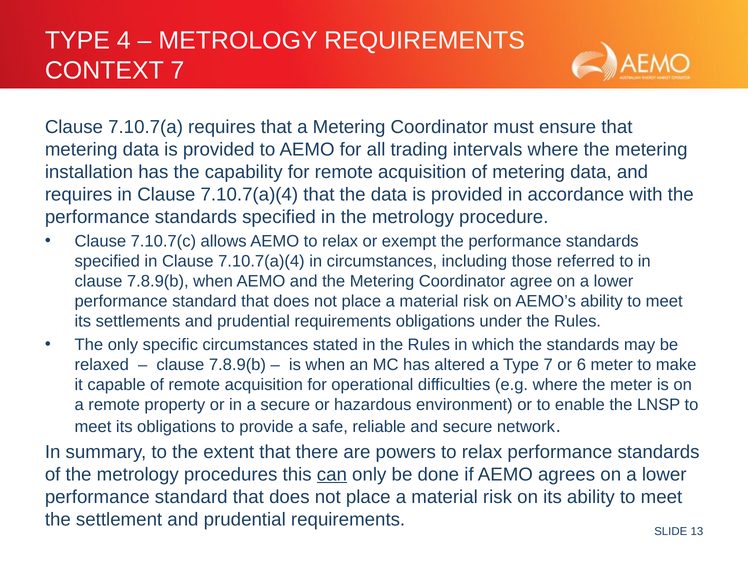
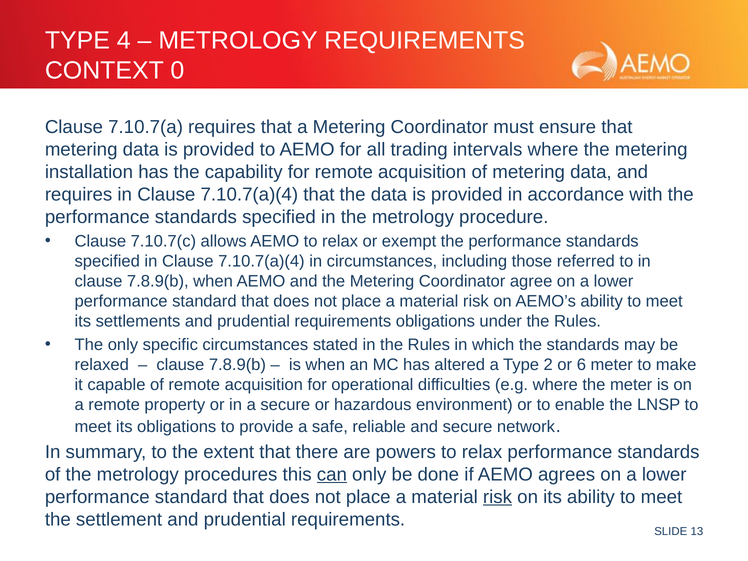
CONTEXT 7: 7 -> 0
Type 7: 7 -> 2
risk at (498, 497) underline: none -> present
